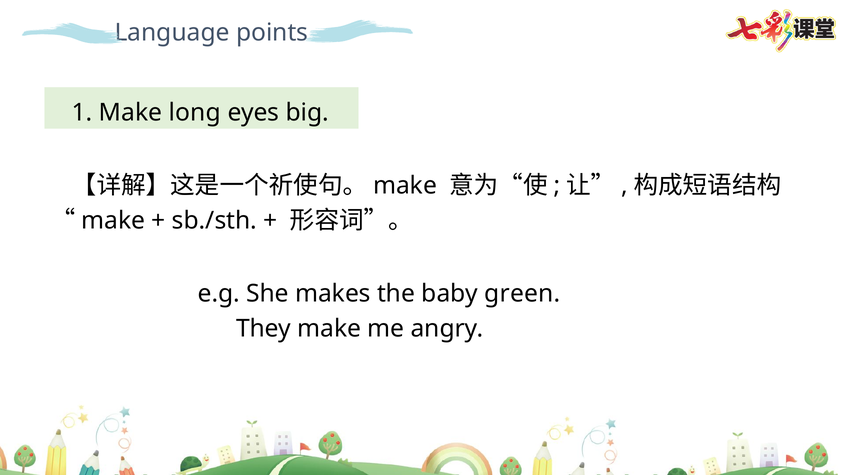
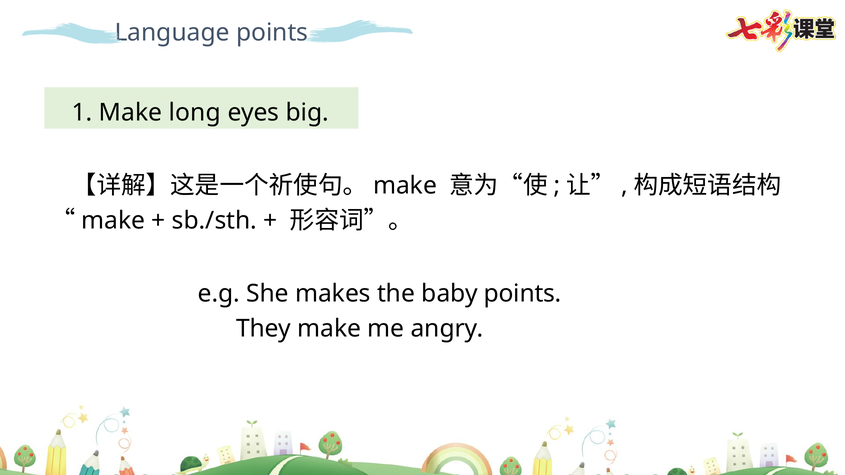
baby green: green -> points
